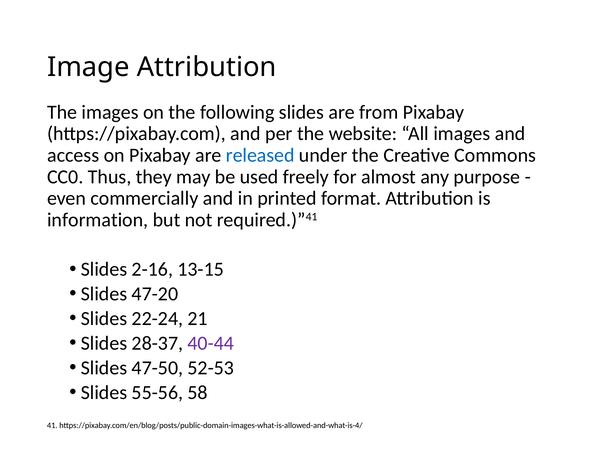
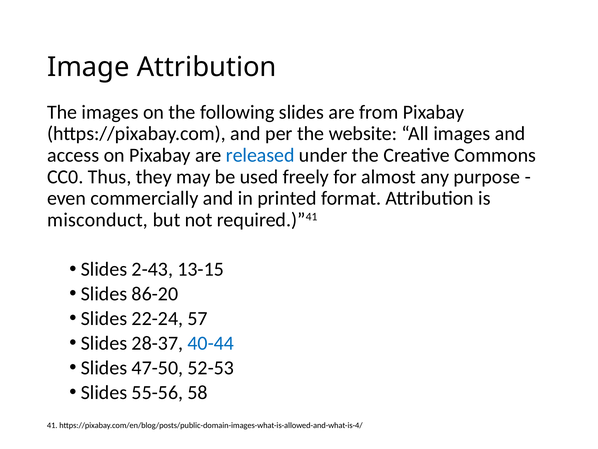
information: information -> misconduct
2-16: 2-16 -> 2-43
47-20: 47-20 -> 86-20
21: 21 -> 57
40-44 colour: purple -> blue
